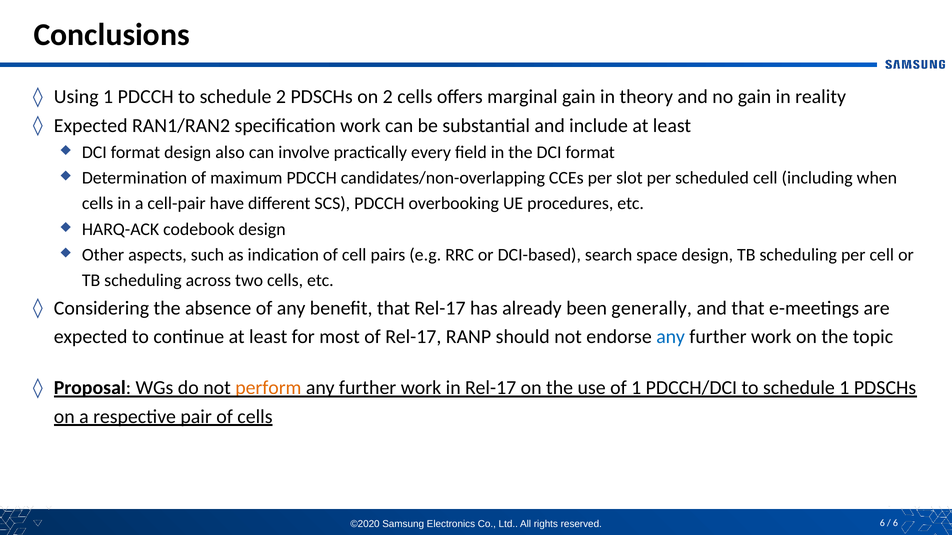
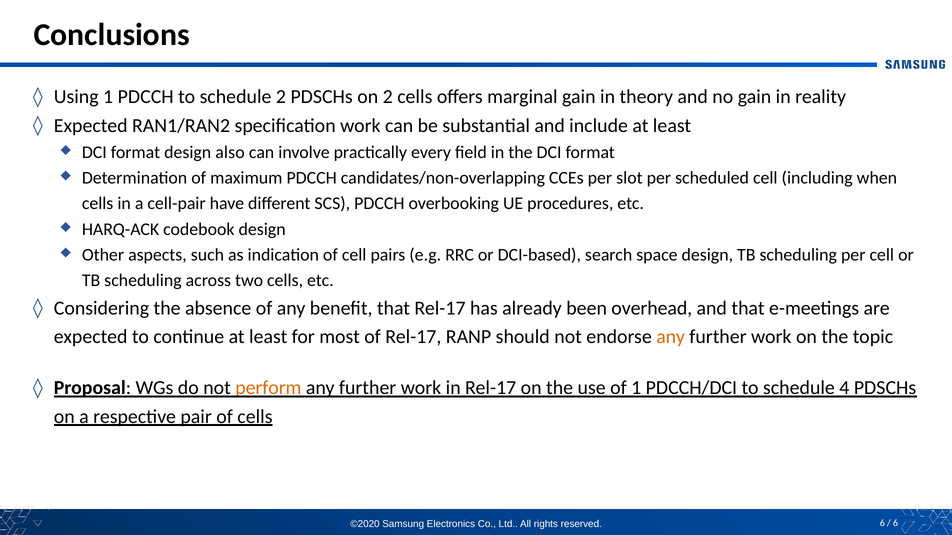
generally: generally -> overhead
any at (671, 337) colour: blue -> orange
schedule 1: 1 -> 4
